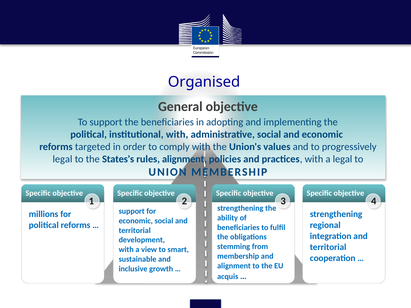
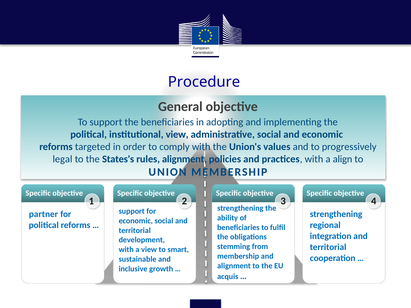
Organised: Organised -> Procedure
institutional with: with -> view
a legal: legal -> align
millions: millions -> partner
